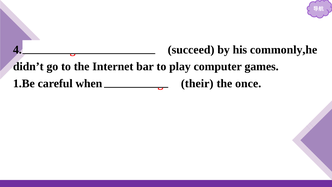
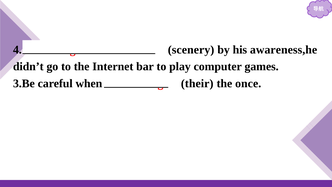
succeed: succeed -> scenery
commonly,he: commonly,he -> awareness,he
1.Be: 1.Be -> 3.Be
